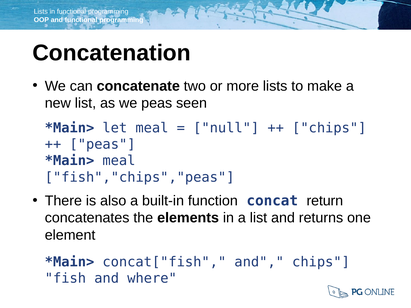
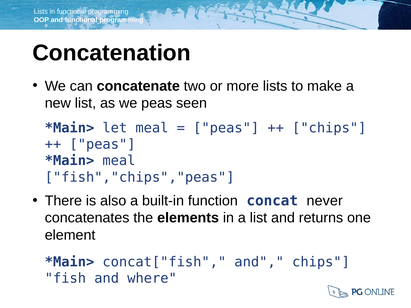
null at (226, 128): null -> peas
return: return -> never
